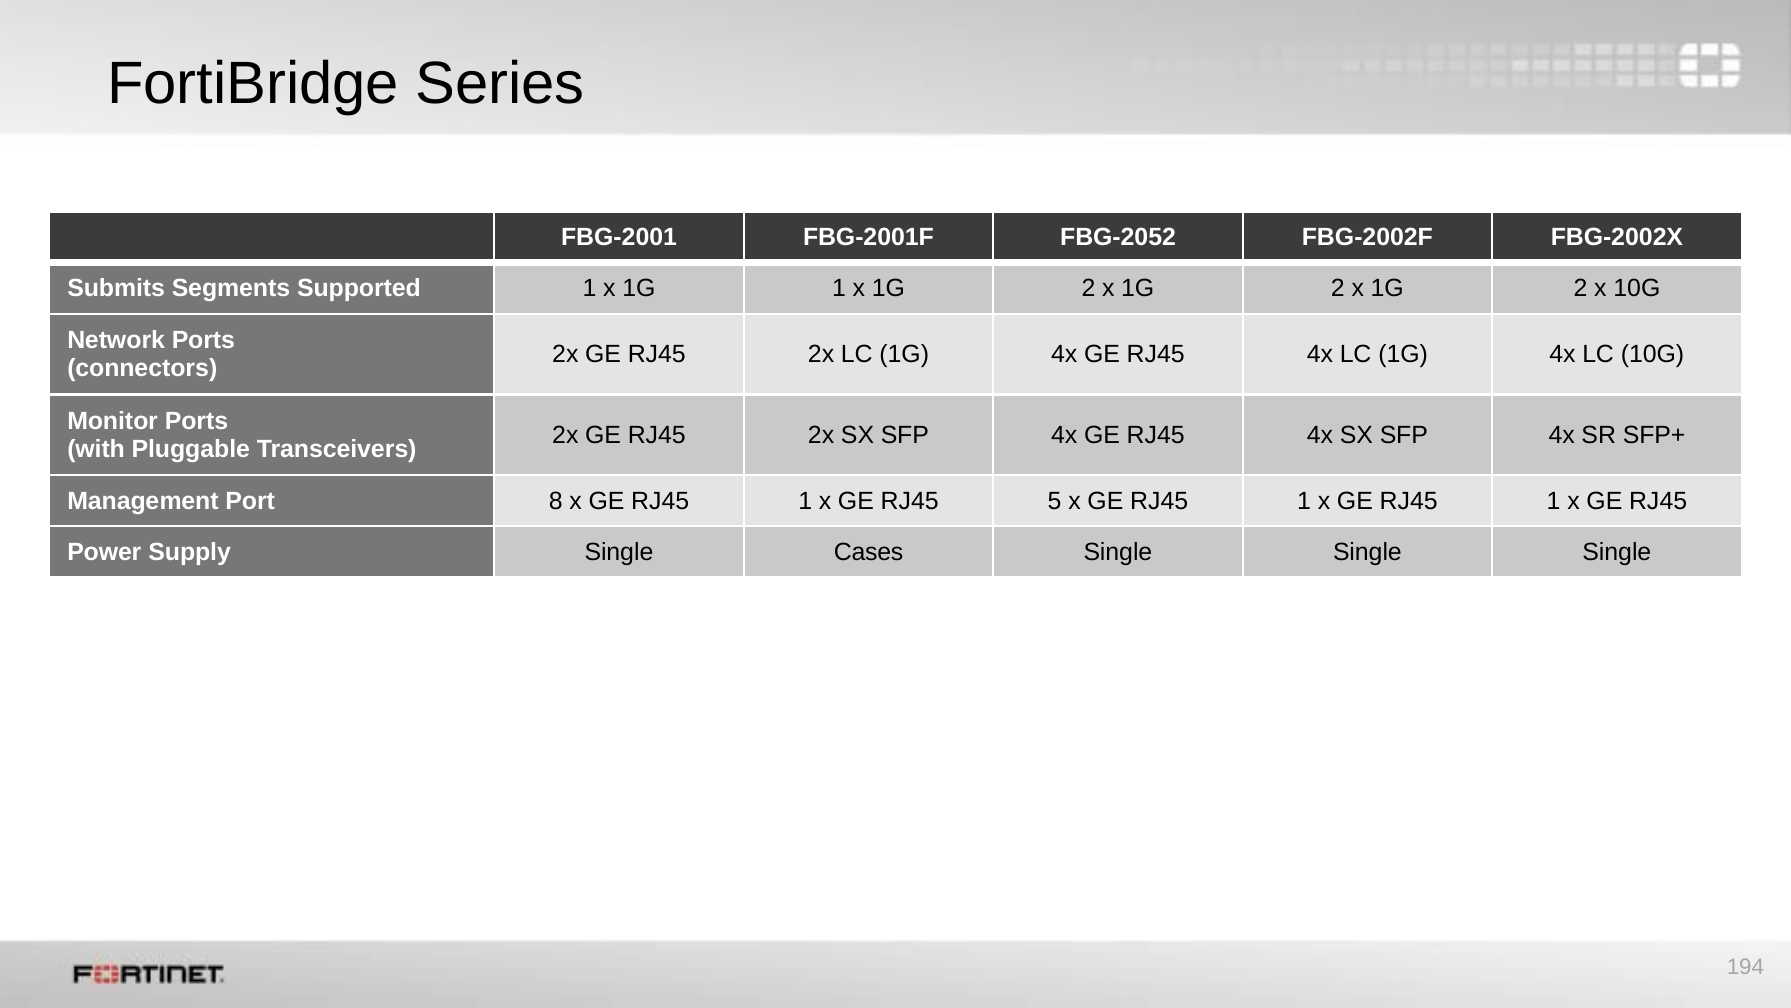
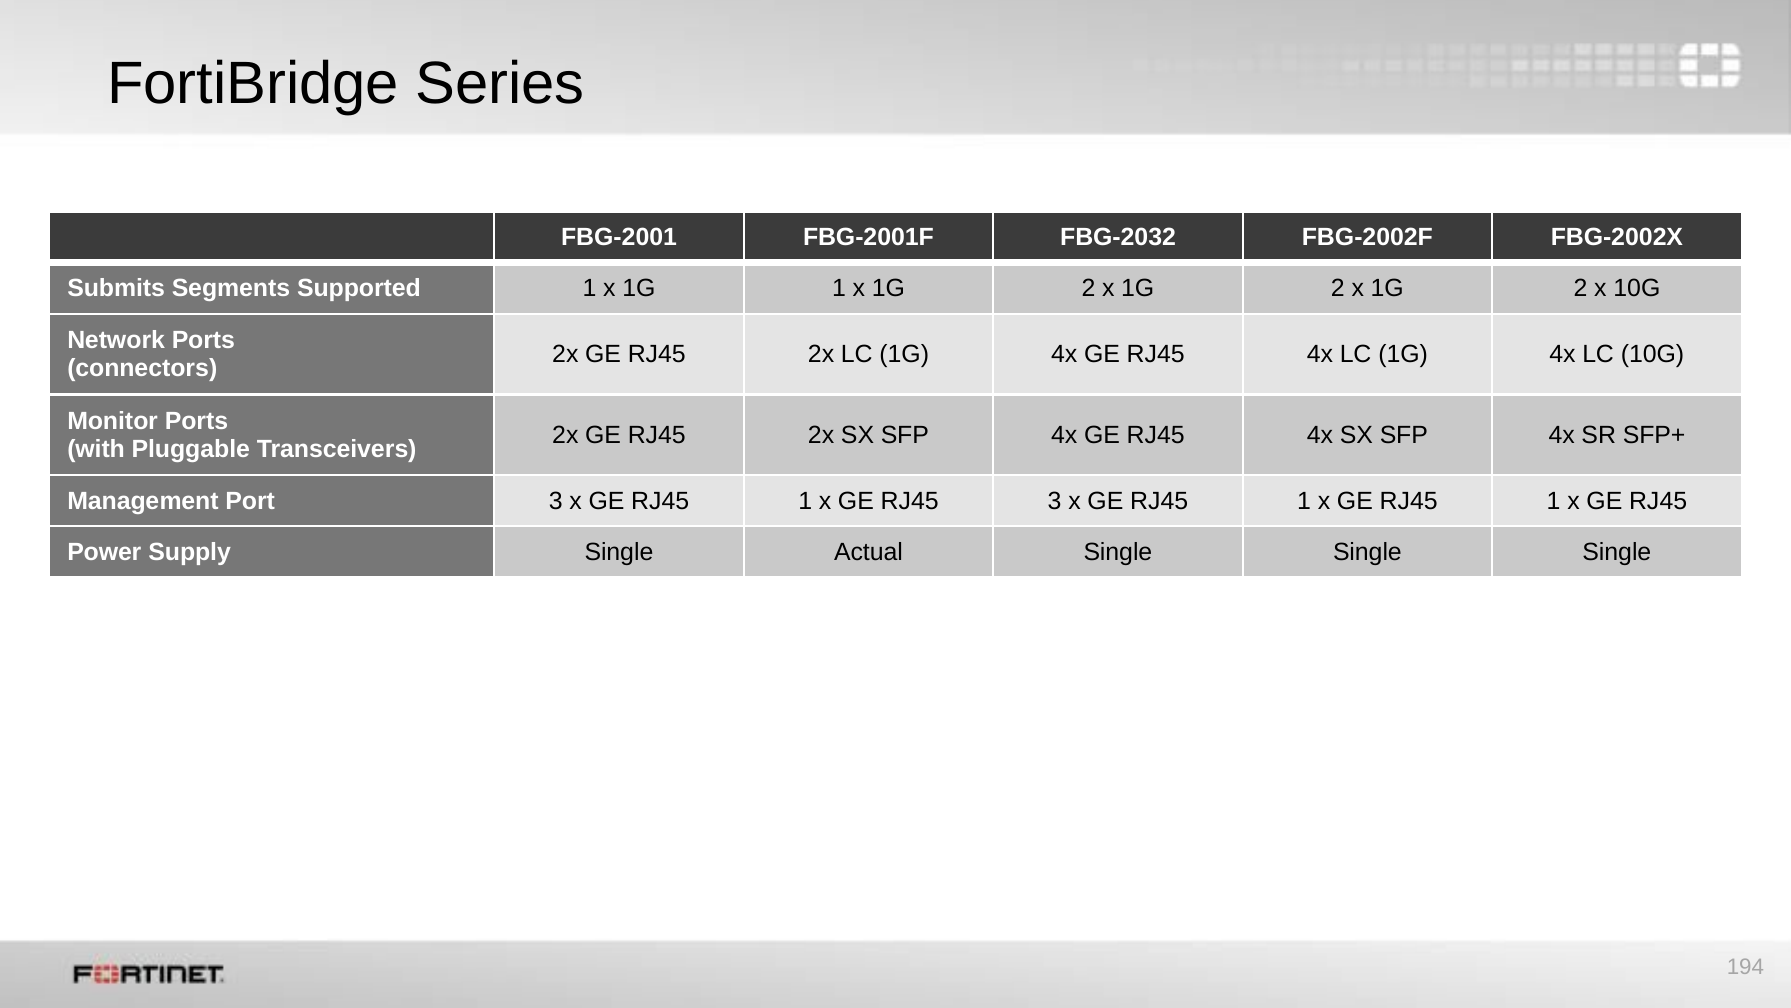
FBG-2052: FBG-2052 -> FBG-2032
Port 8: 8 -> 3
RJ45 5: 5 -> 3
Cases: Cases -> Actual
